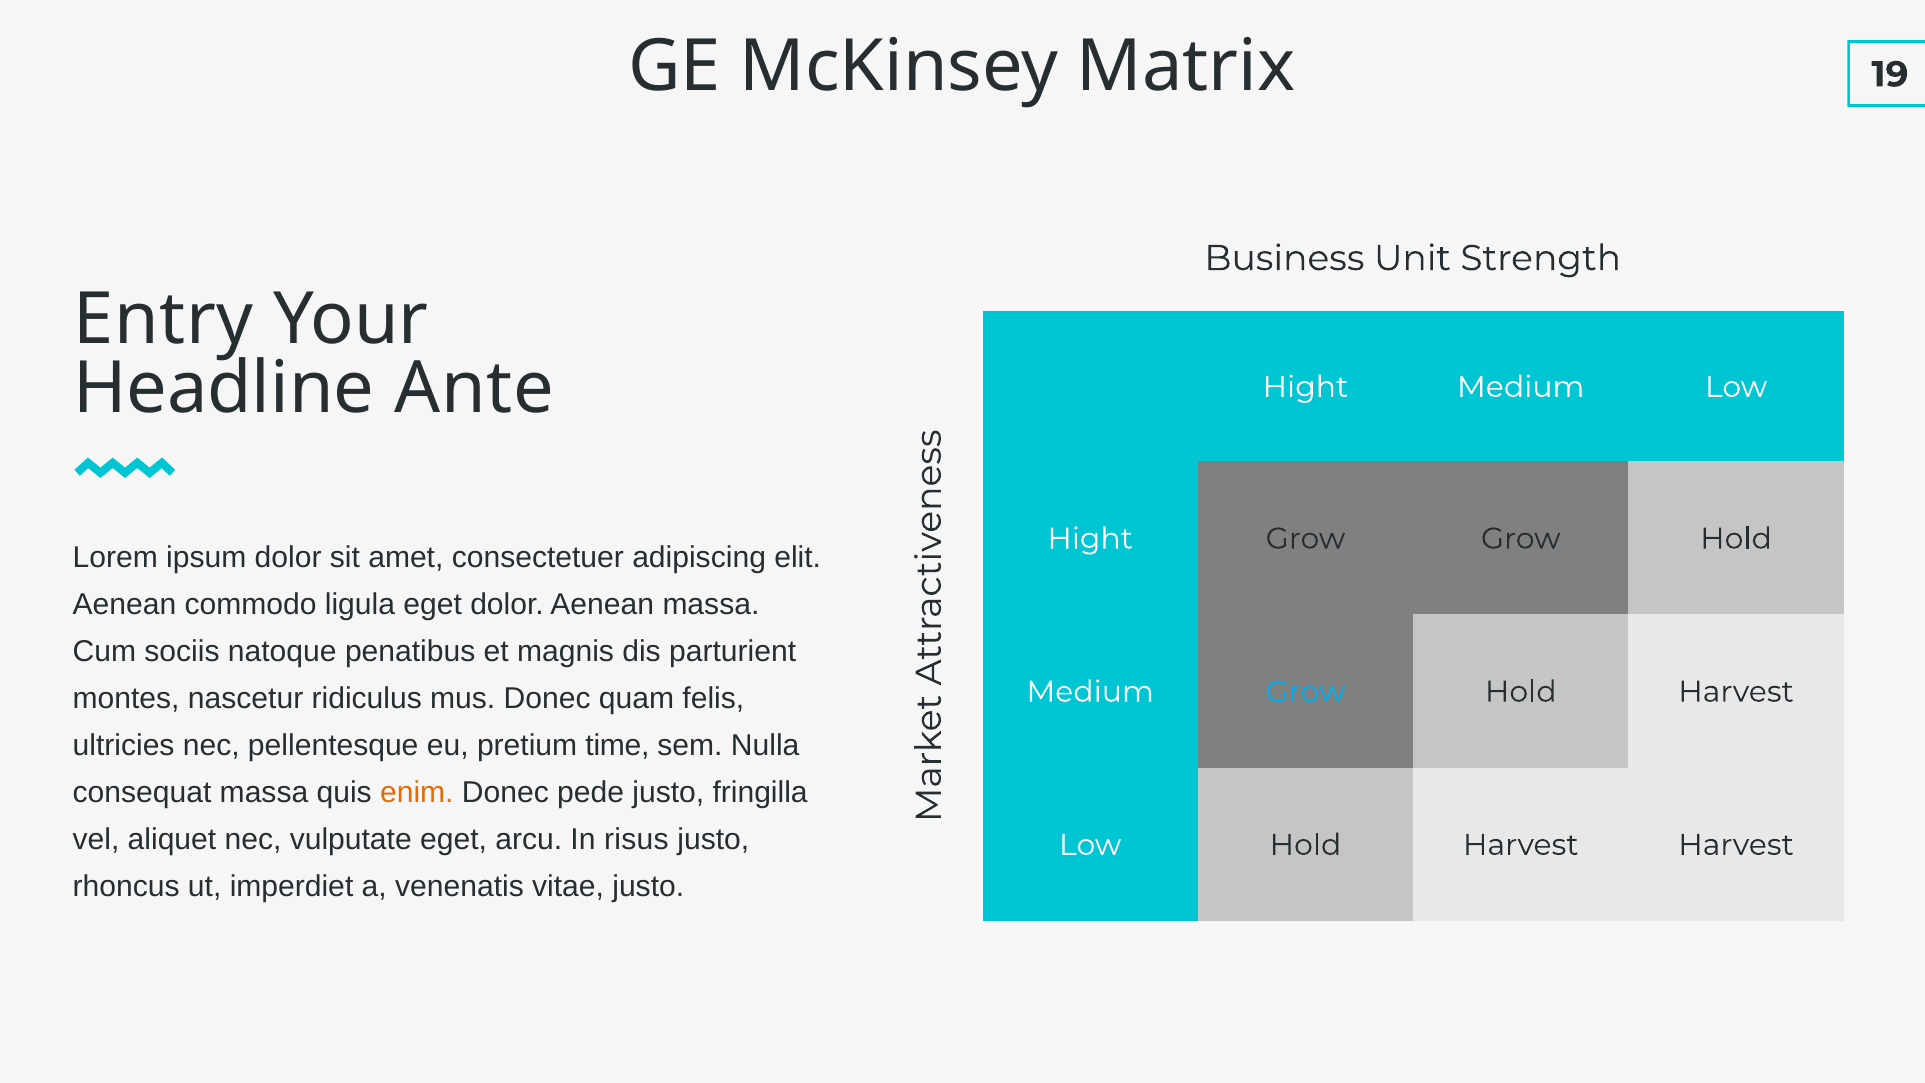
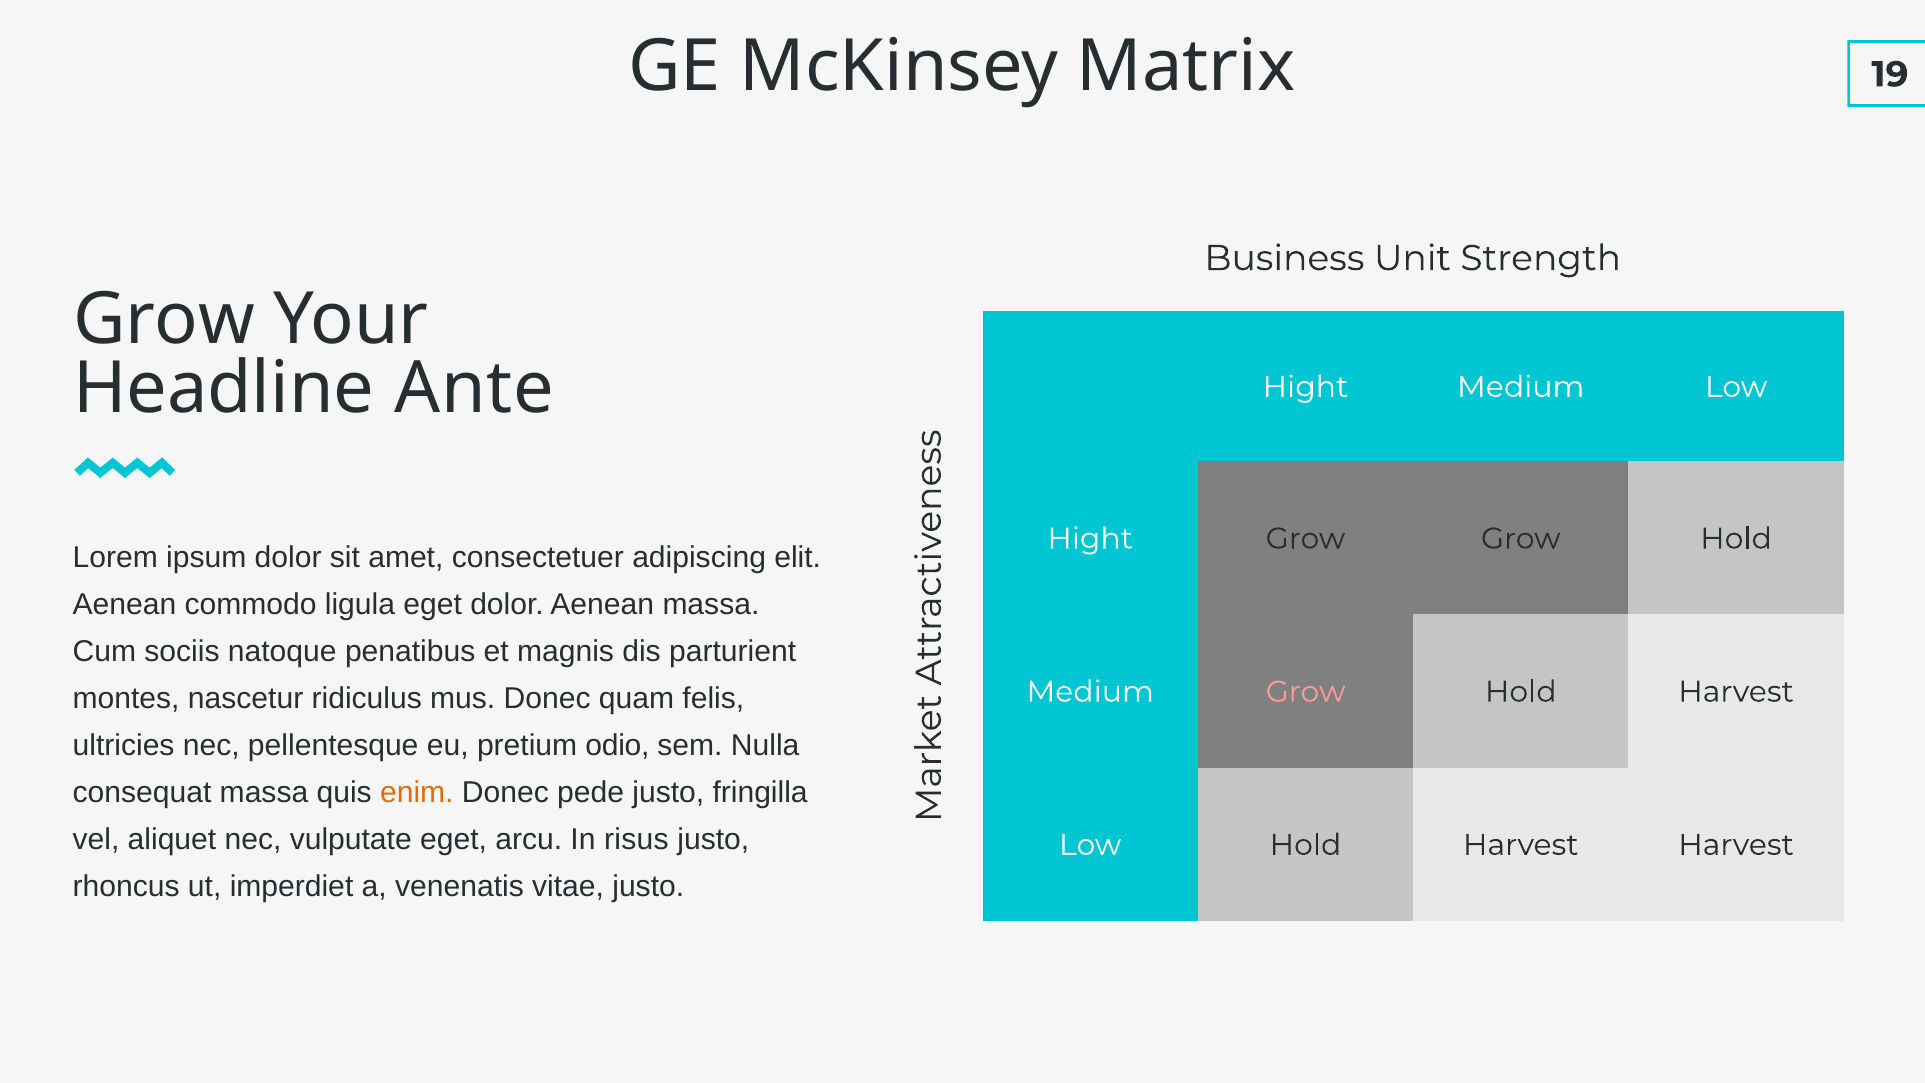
Entry at (163, 319): Entry -> Grow
Grow at (1306, 692) colour: light blue -> pink
time: time -> odio
